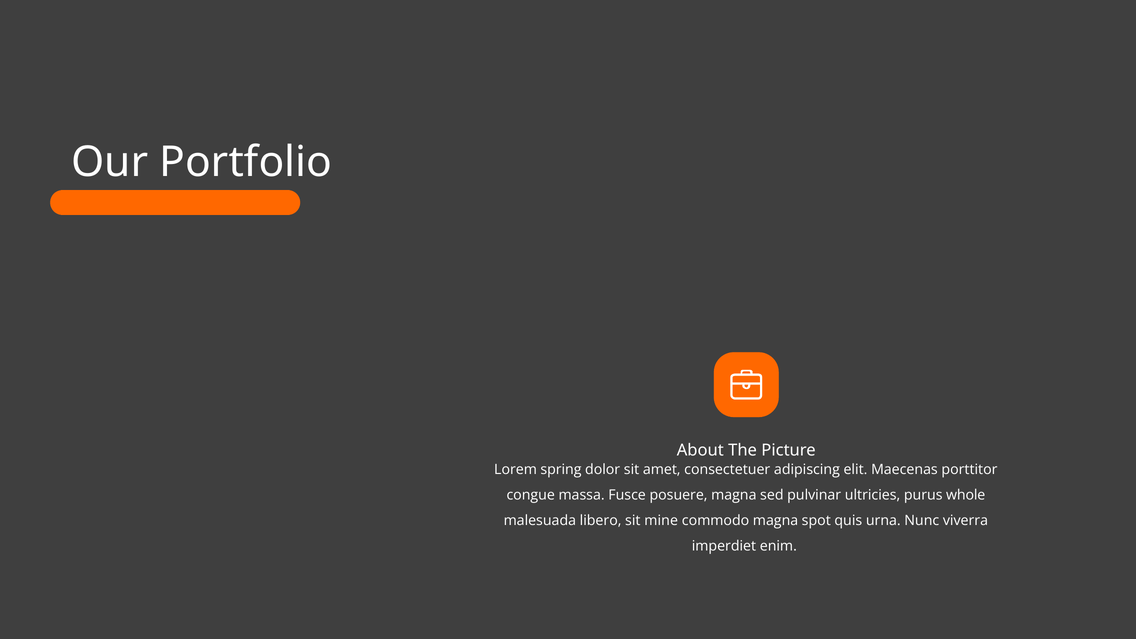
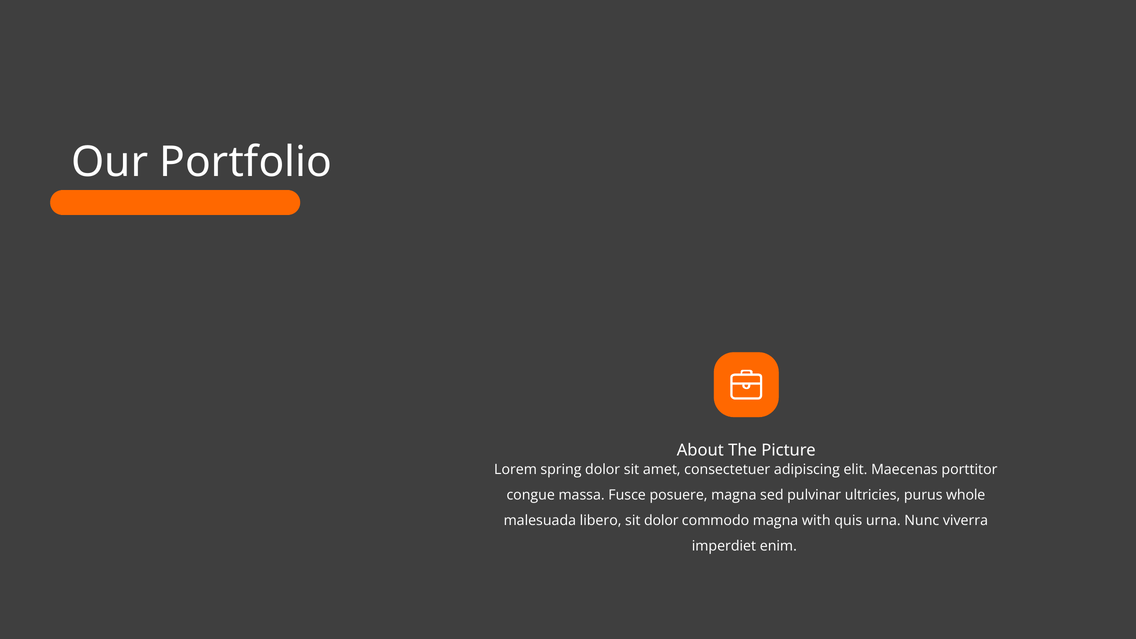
sit mine: mine -> dolor
spot: spot -> with
